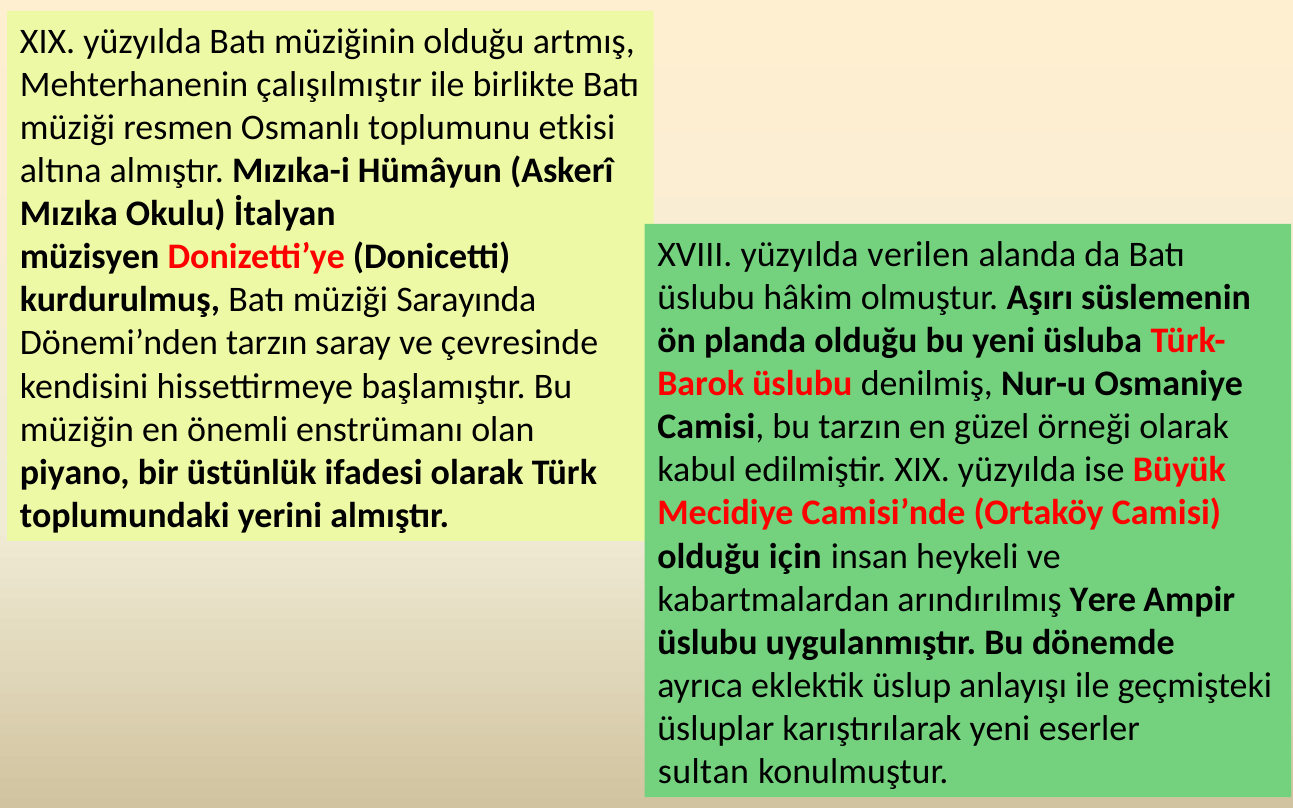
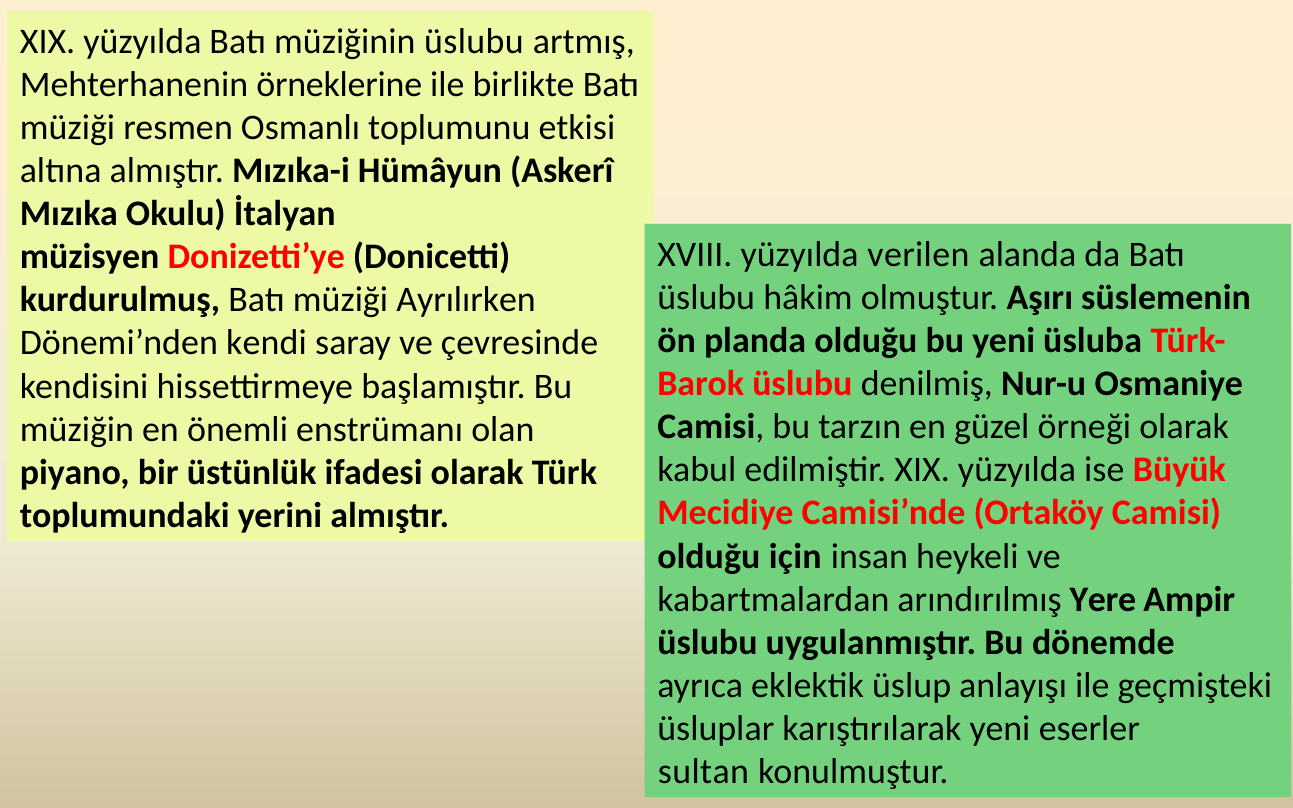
müziğinin olduğu: olduğu -> üslubu
çalışılmıştır: çalışılmıştır -> örneklerine
Sarayında: Sarayında -> Ayrılırken
Dönemi’nden tarzın: tarzın -> kendi
